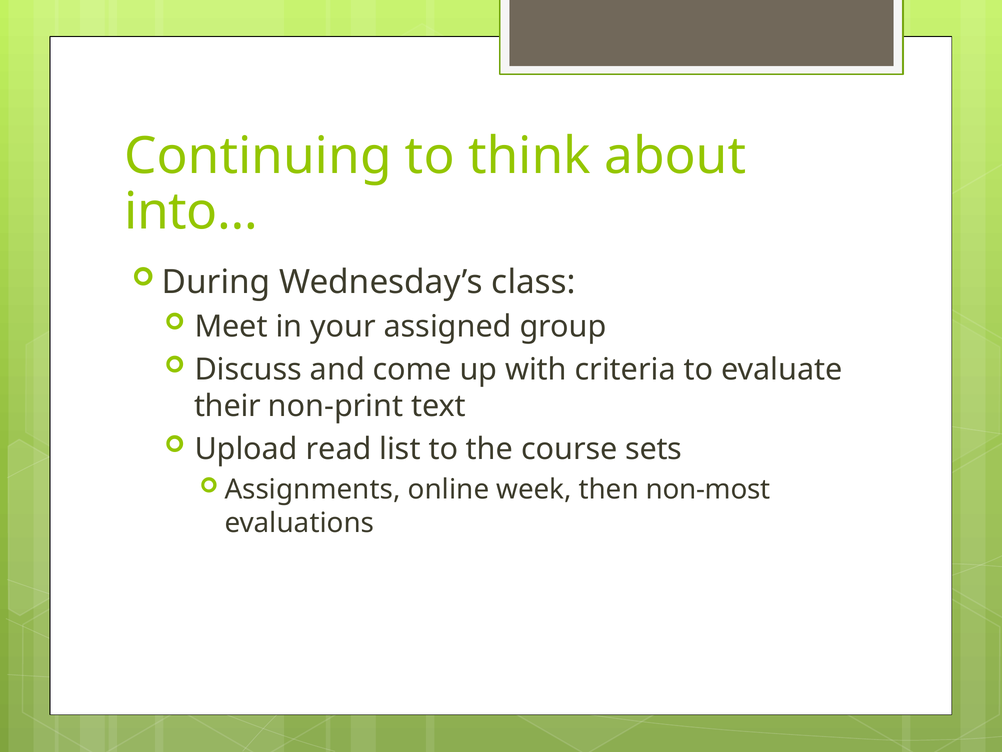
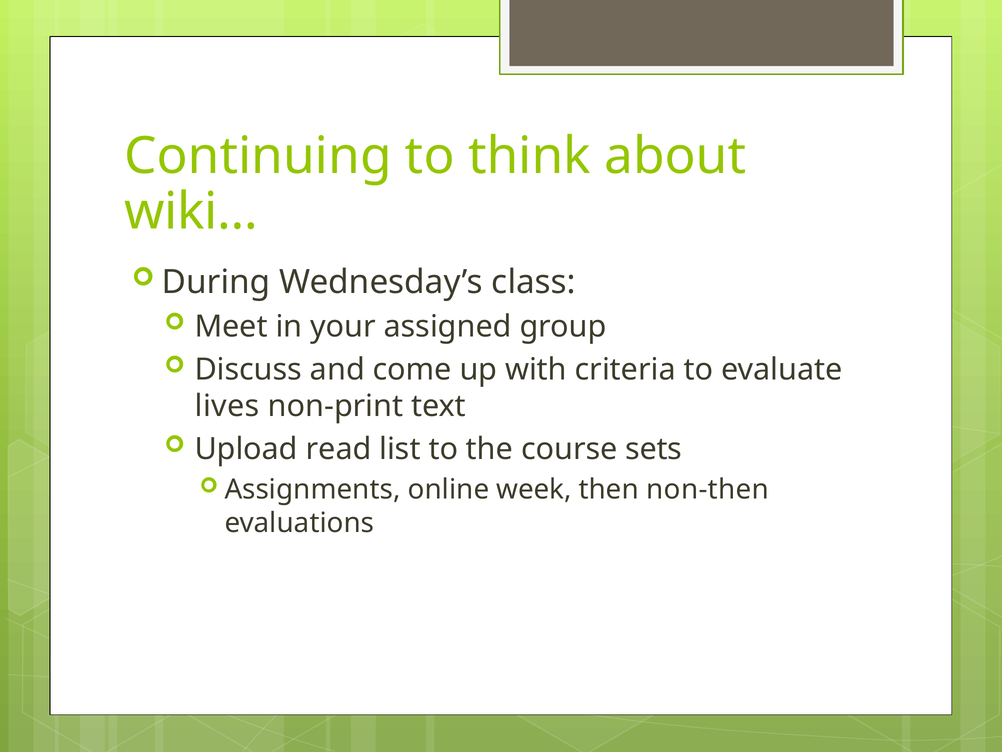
into…: into… -> wiki…
their: their -> lives
non-most: non-most -> non-then
